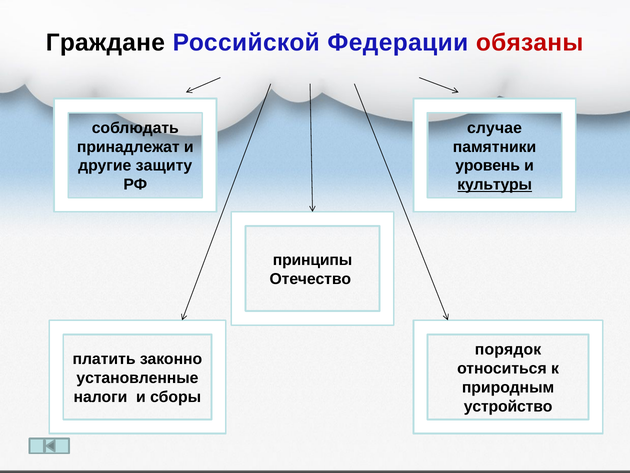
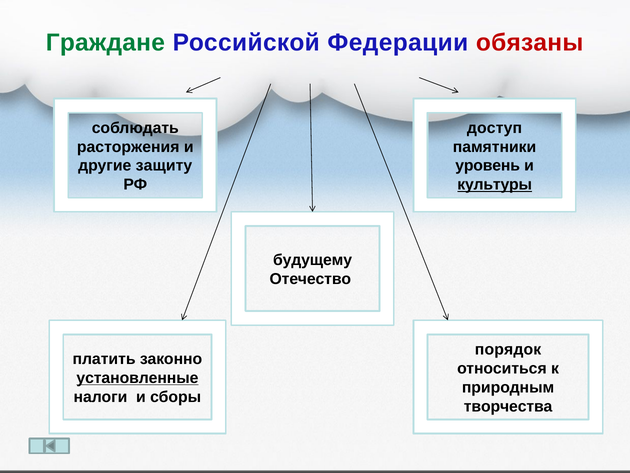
Граждане colour: black -> green
случае: случае -> доступ
принадлежат: принадлежат -> расторжения
принципы: принципы -> будущему
установленные underline: none -> present
устройство: устройство -> творчества
